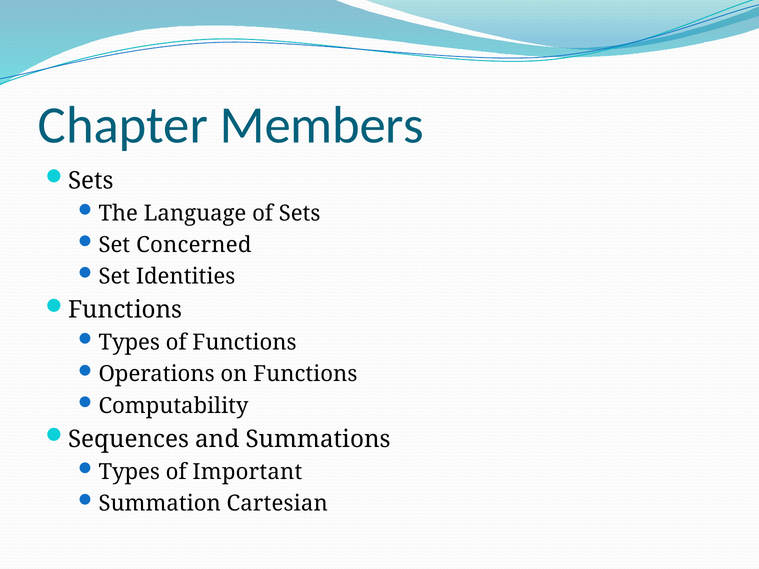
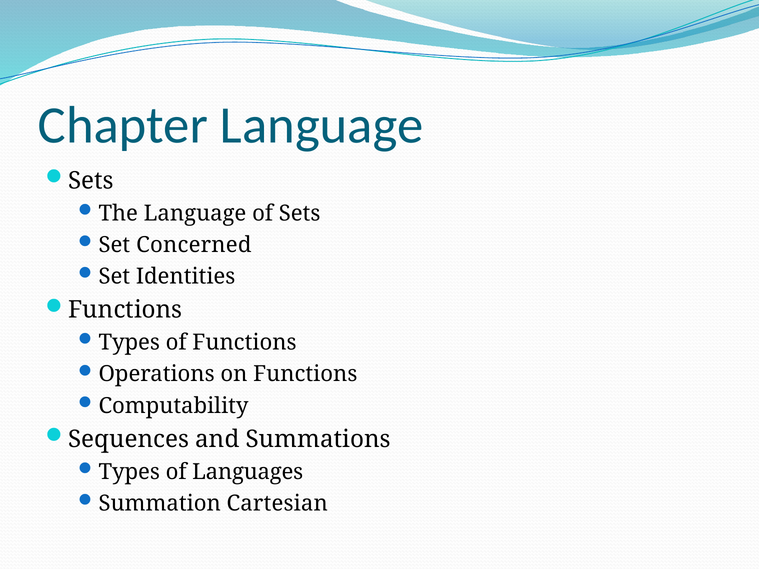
Chapter Members: Members -> Language
Important: Important -> Languages
